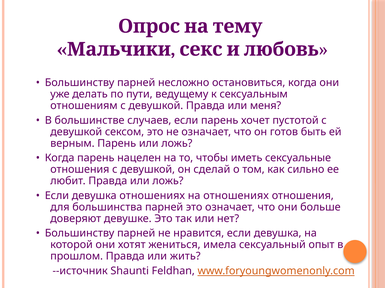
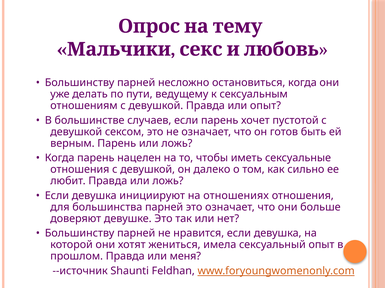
или меня: меня -> опыт
сделай: сделай -> далеко
девушка отношениях: отношениях -> инициируют
жить: жить -> меня
